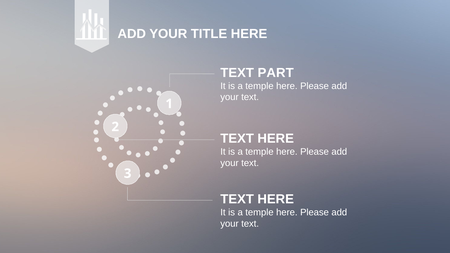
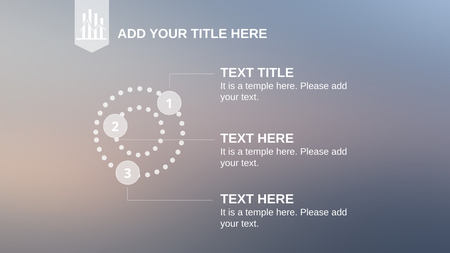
TEXT PART: PART -> TITLE
